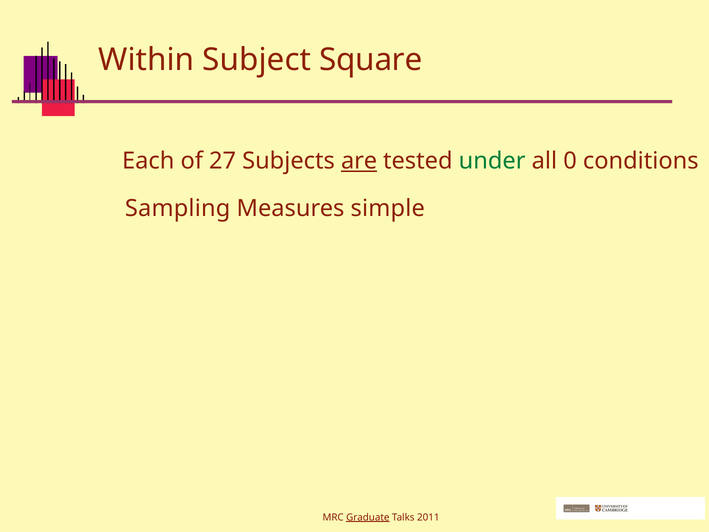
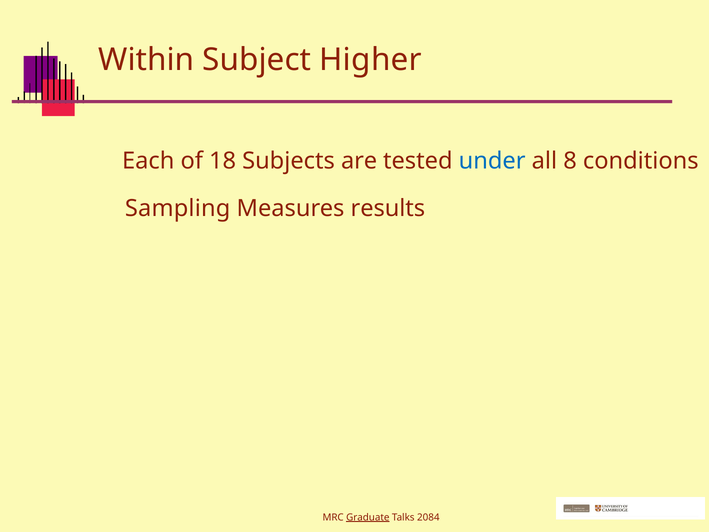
Square: Square -> Higher
27: 27 -> 18
are underline: present -> none
under colour: green -> blue
0: 0 -> 8
simple: simple -> results
2011: 2011 -> 2084
